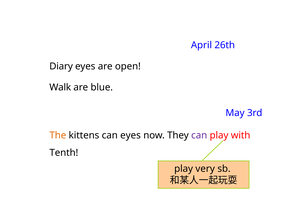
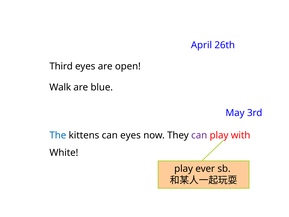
Diary: Diary -> Third
The colour: orange -> blue
Tenth: Tenth -> White
very: very -> ever
